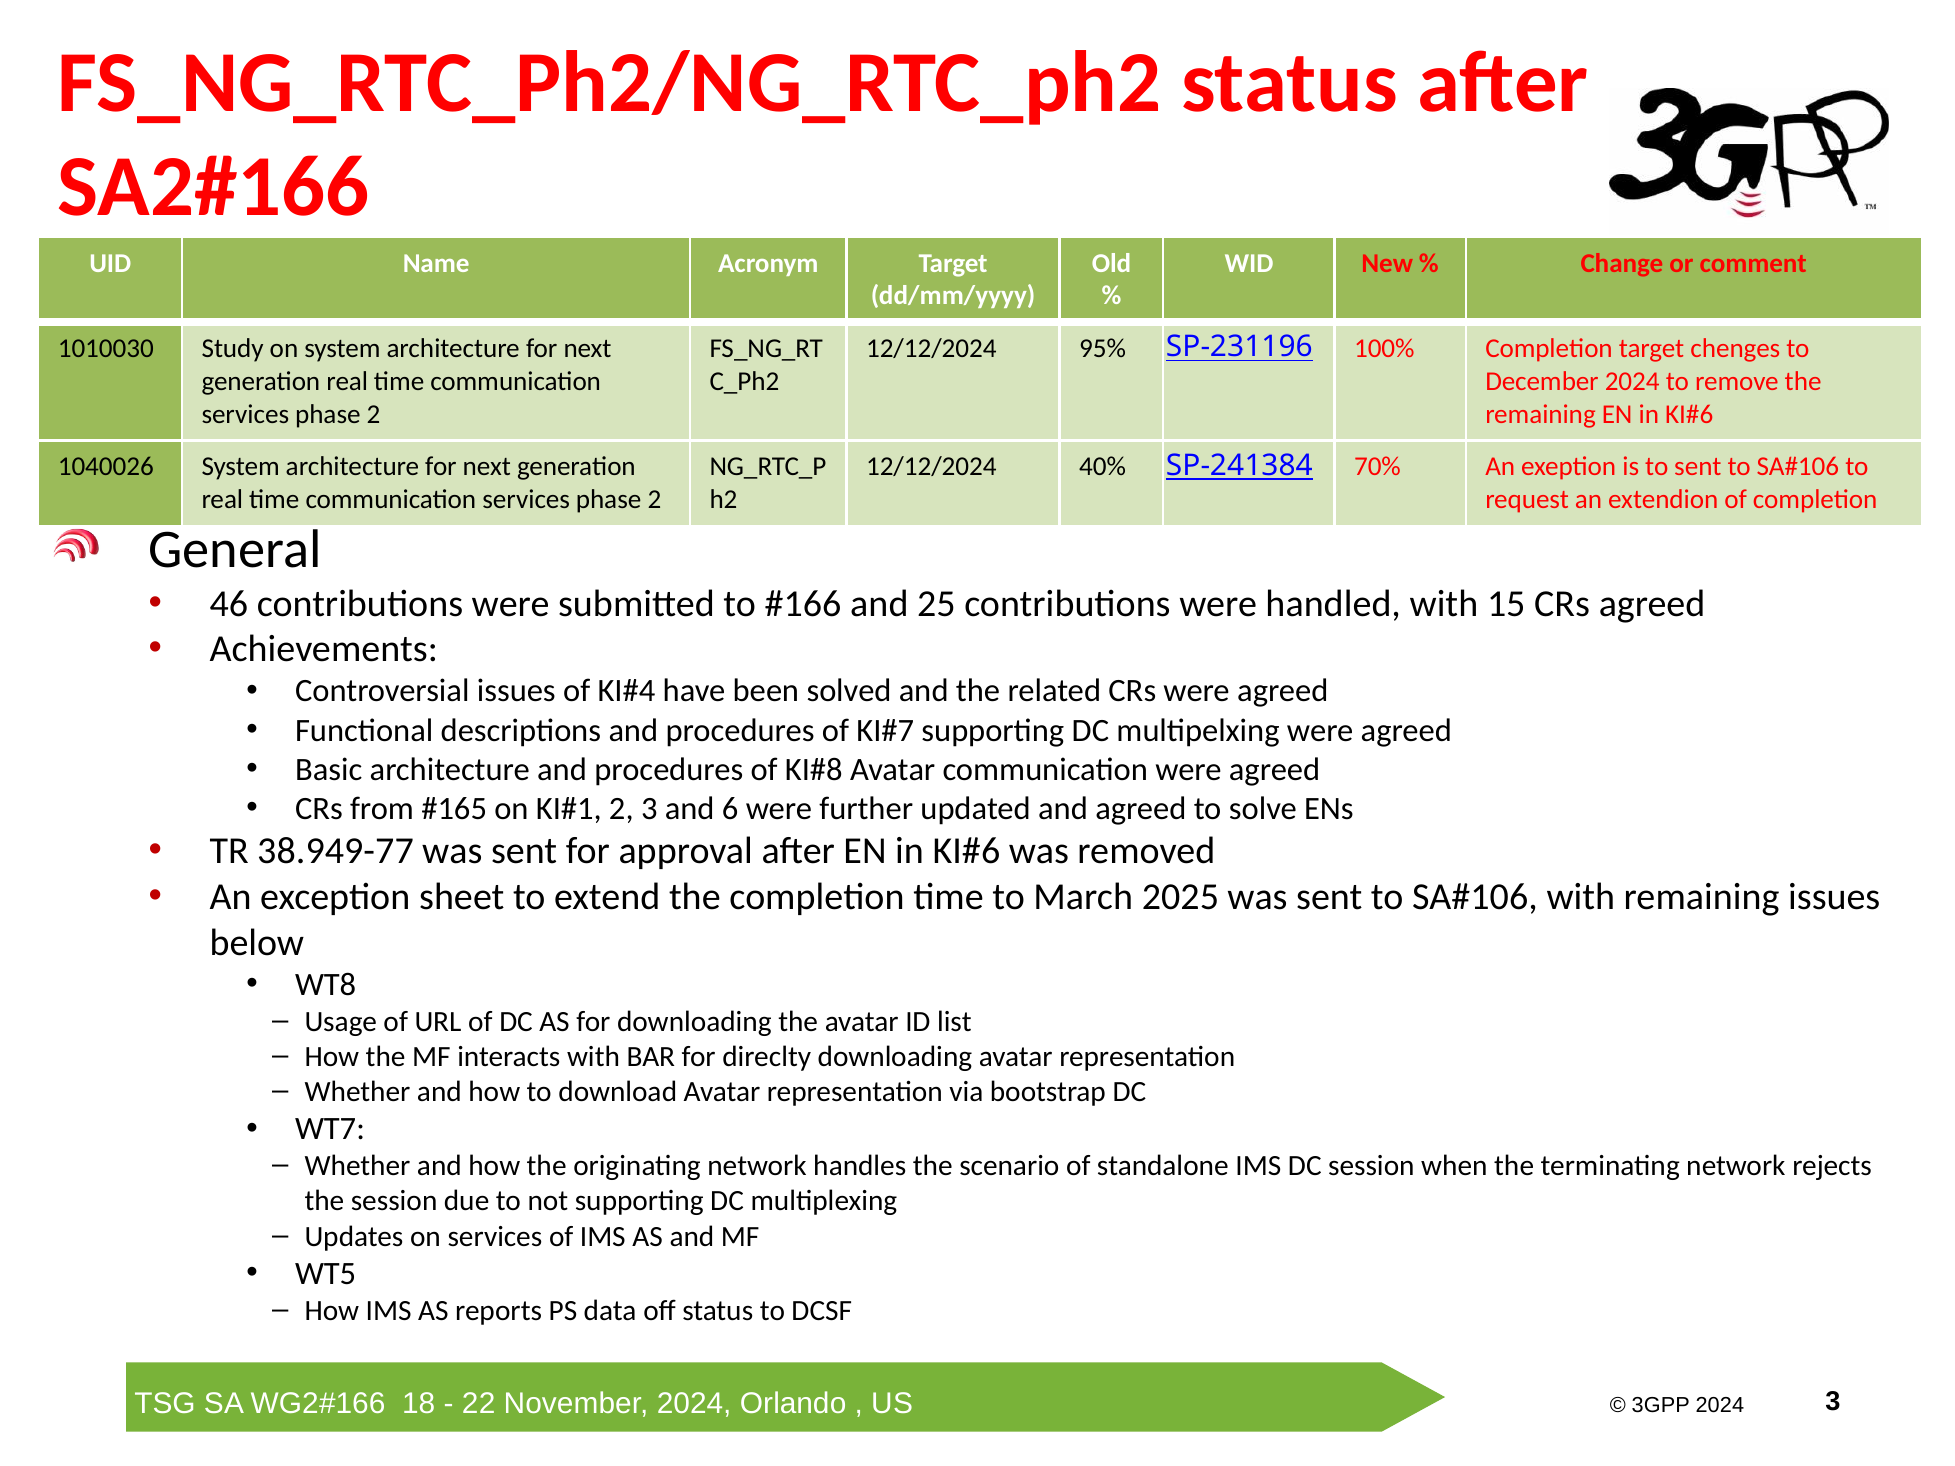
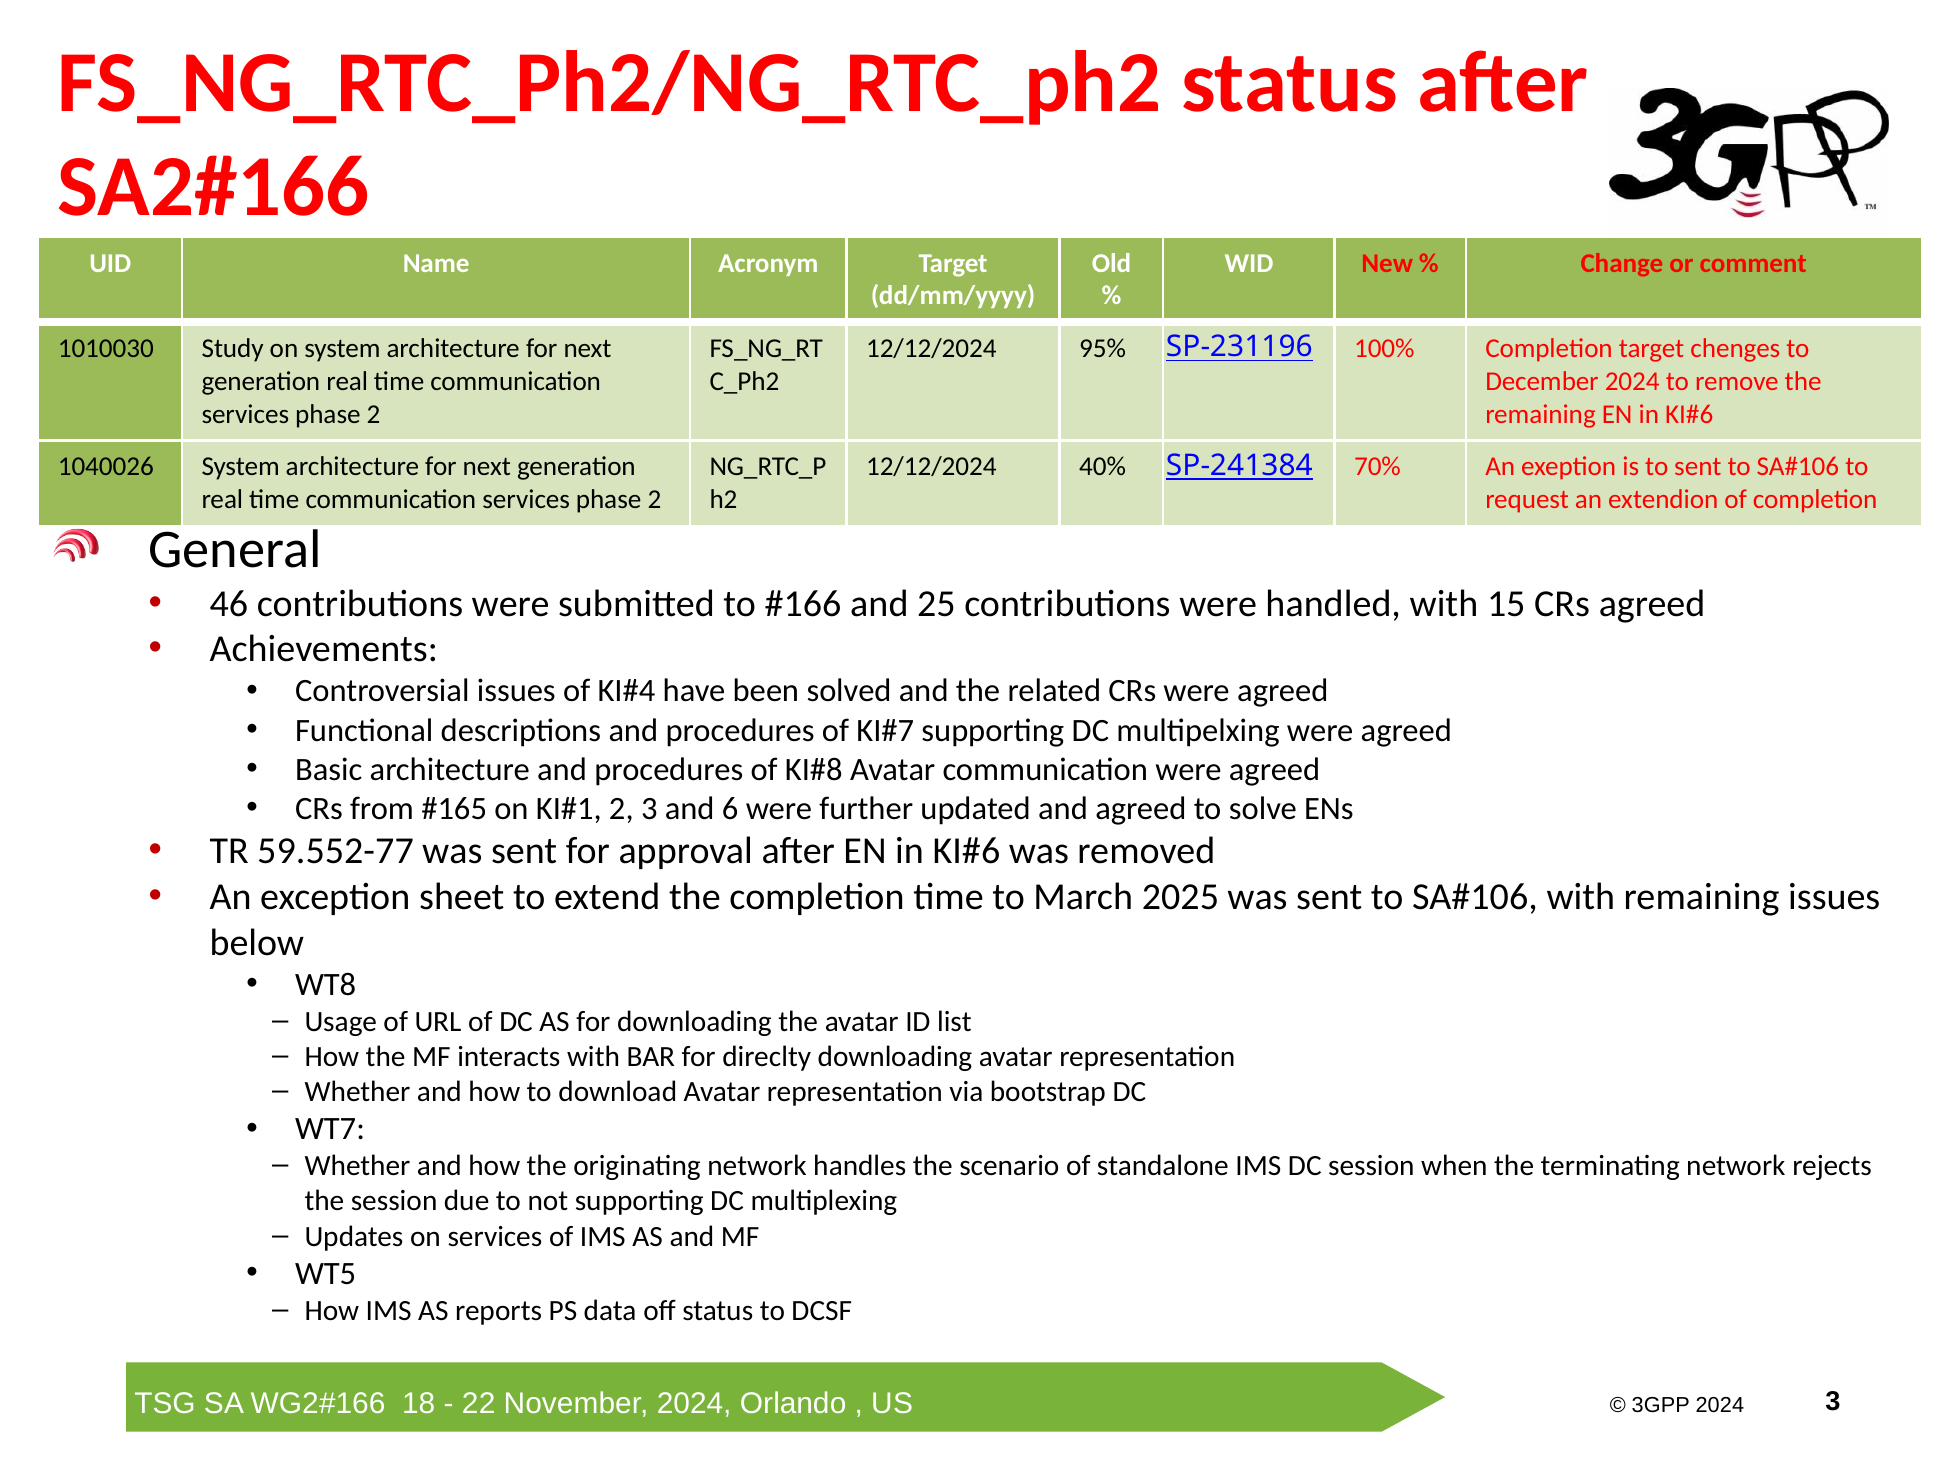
38.949-77: 38.949-77 -> 59.552-77
